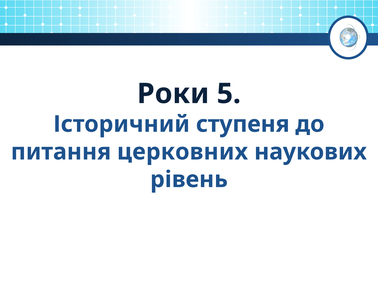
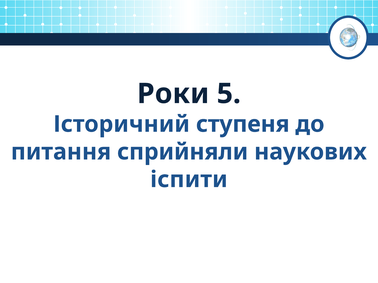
церковних: церковних -> сприйняли
рівень: рівень -> іспити
